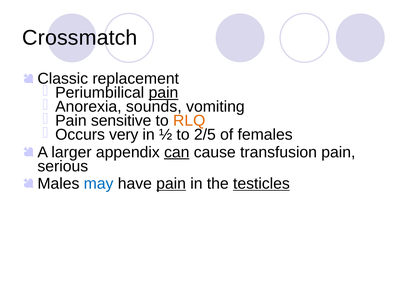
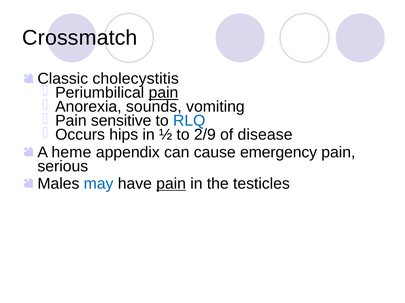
replacement: replacement -> cholecystitis
RLQ colour: orange -> blue
very: very -> hips
2/5: 2/5 -> 2/9
females: females -> disease
larger: larger -> heme
can underline: present -> none
transfusion: transfusion -> emergency
testicles underline: present -> none
